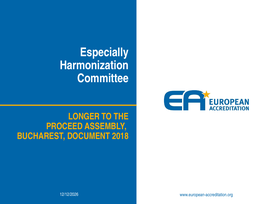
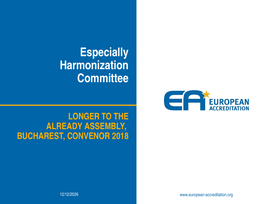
PROCEED: PROCEED -> ALREADY
DOCUMENT: DOCUMENT -> CONVENOR
